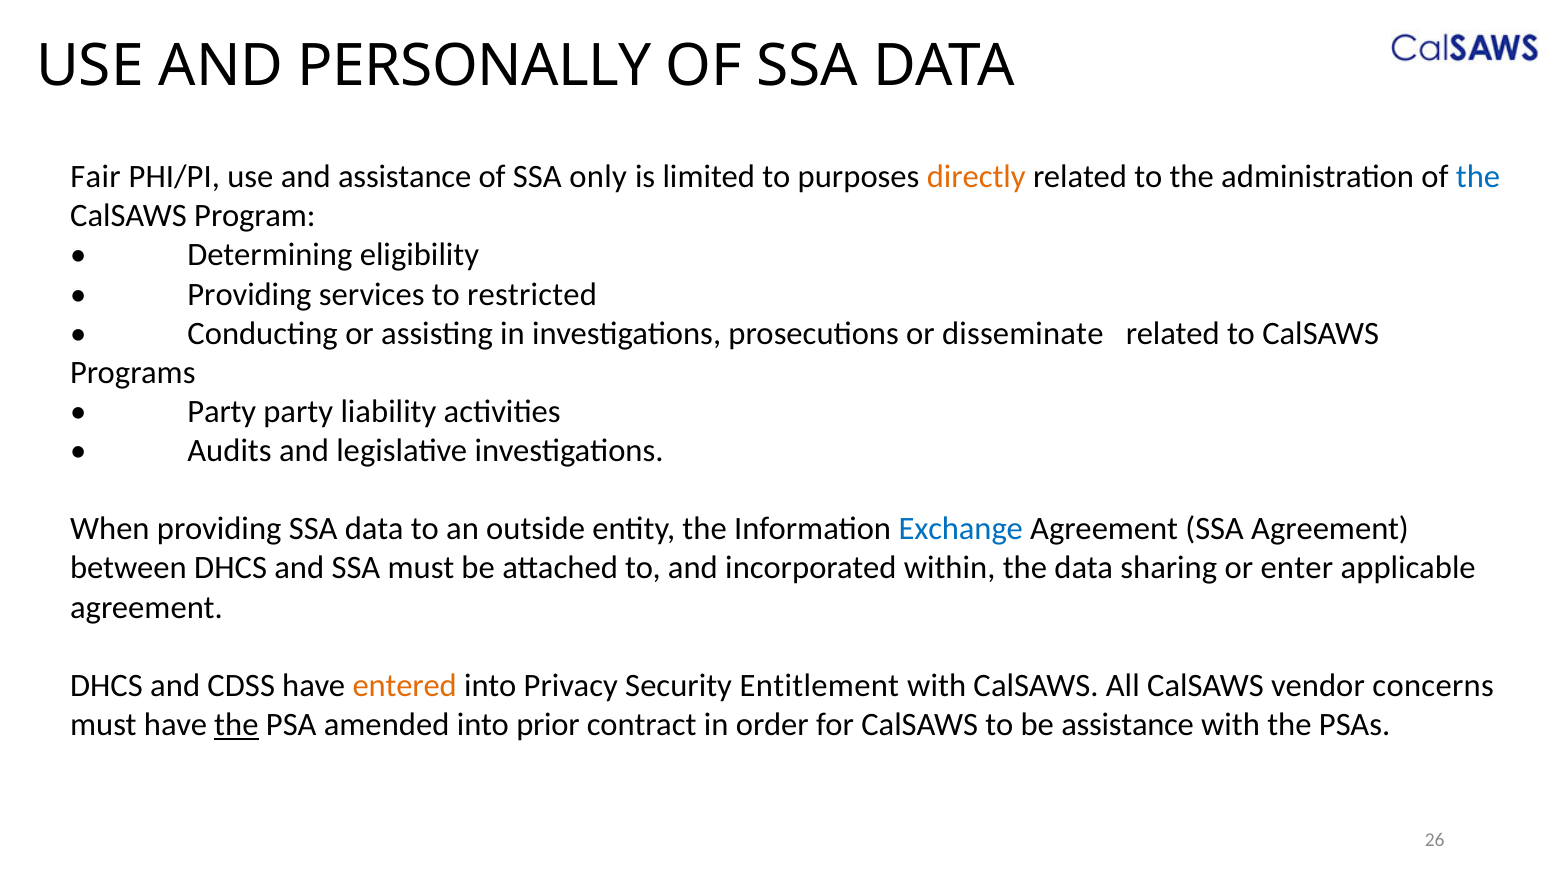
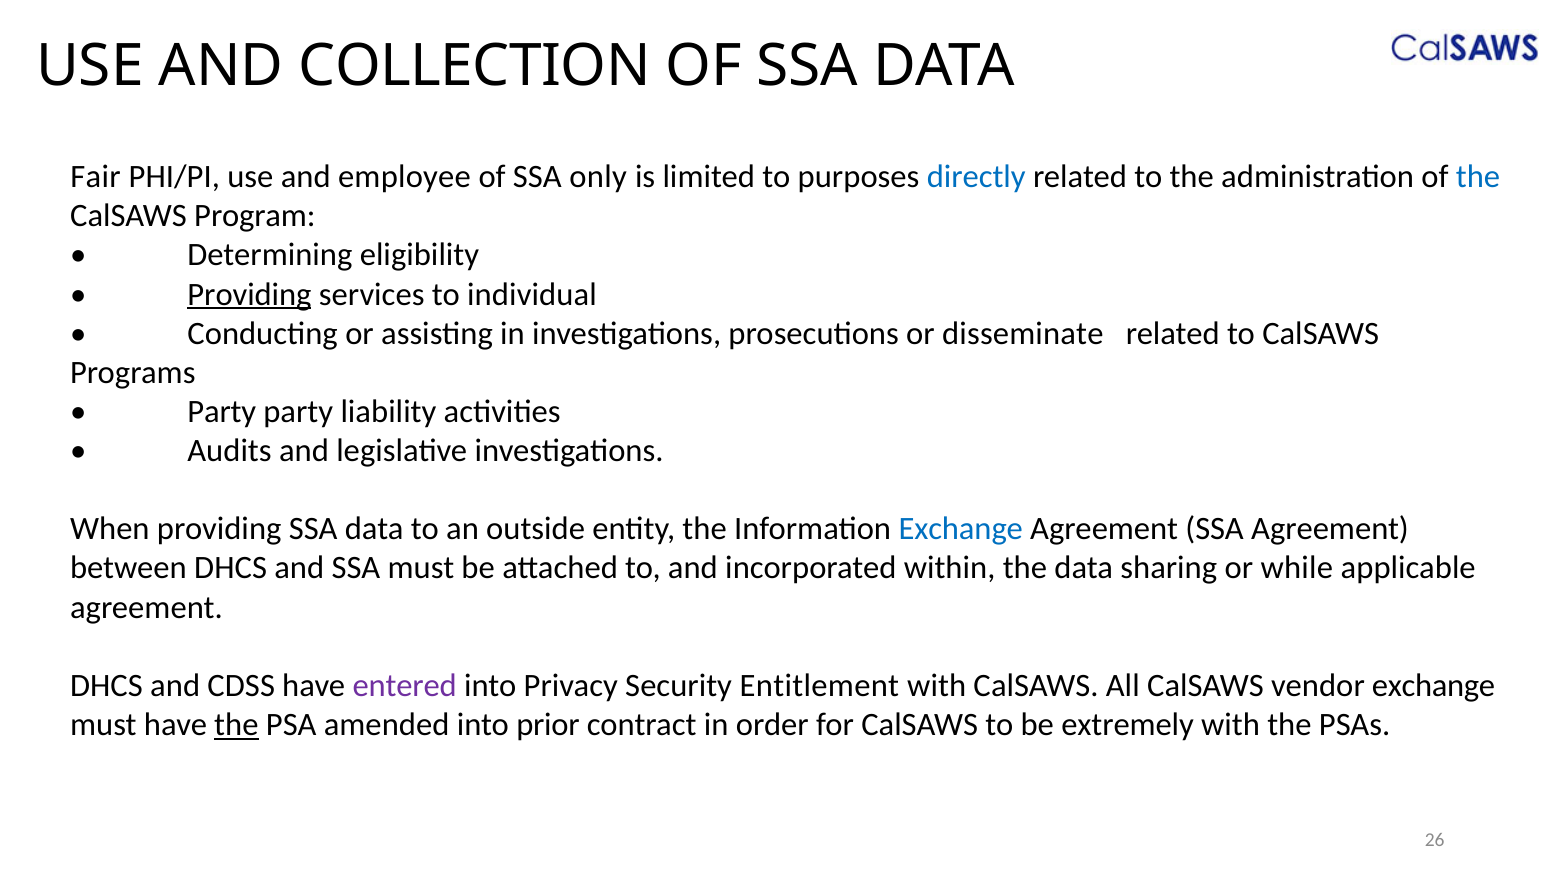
PERSONALLY: PERSONALLY -> COLLECTION
and assistance: assistance -> employee
directly colour: orange -> blue
Providing at (249, 294) underline: none -> present
restricted: restricted -> individual
enter: enter -> while
entered colour: orange -> purple
vendor concerns: concerns -> exchange
be assistance: assistance -> extremely
